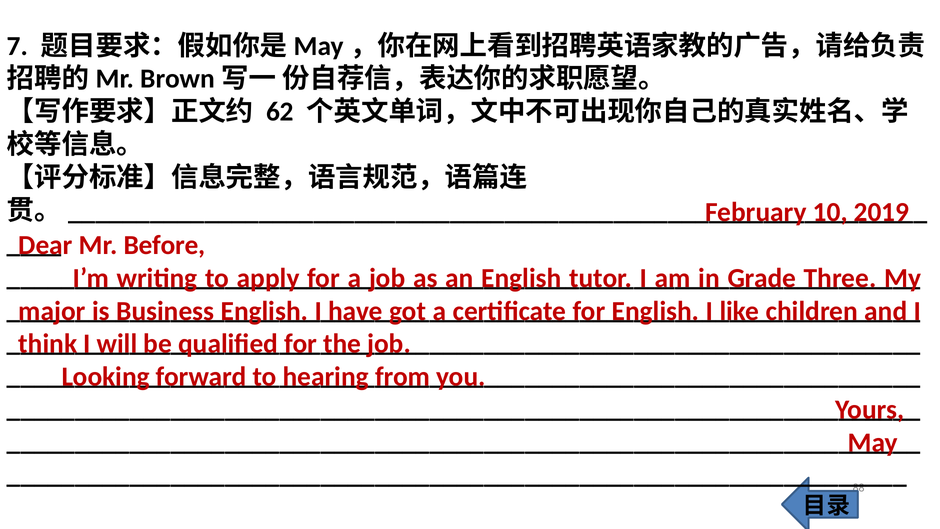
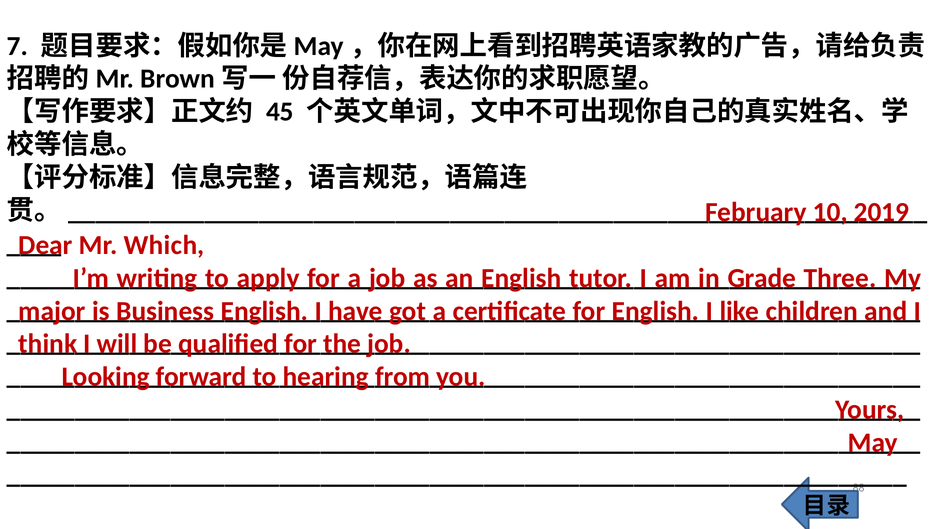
62: 62 -> 45
Before: Before -> Which
